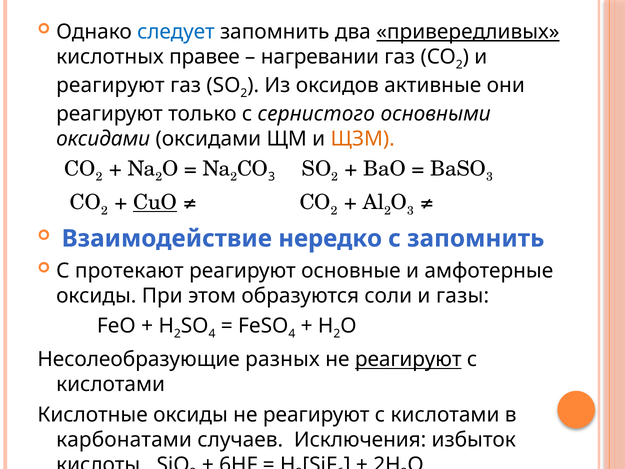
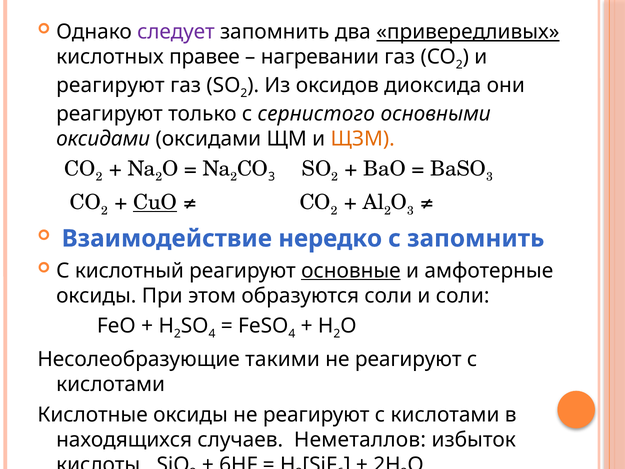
следует colour: blue -> purple
активные: активные -> диоксида
протекают: протекают -> кислотный
основные underline: none -> present
и газы: газы -> соли
разных: разных -> такими
реагируют at (408, 359) underline: present -> none
карбонатами: карбонатами -> находящихся
Исключения: Исключения -> Неметаллов
